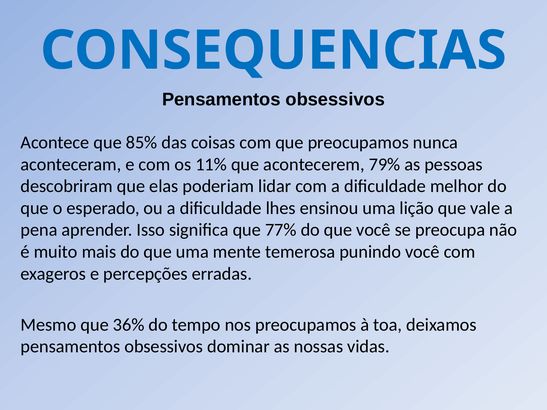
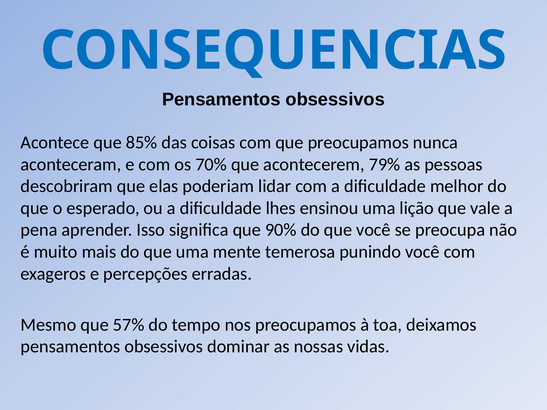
11%: 11% -> 70%
77%: 77% -> 90%
36%: 36% -> 57%
